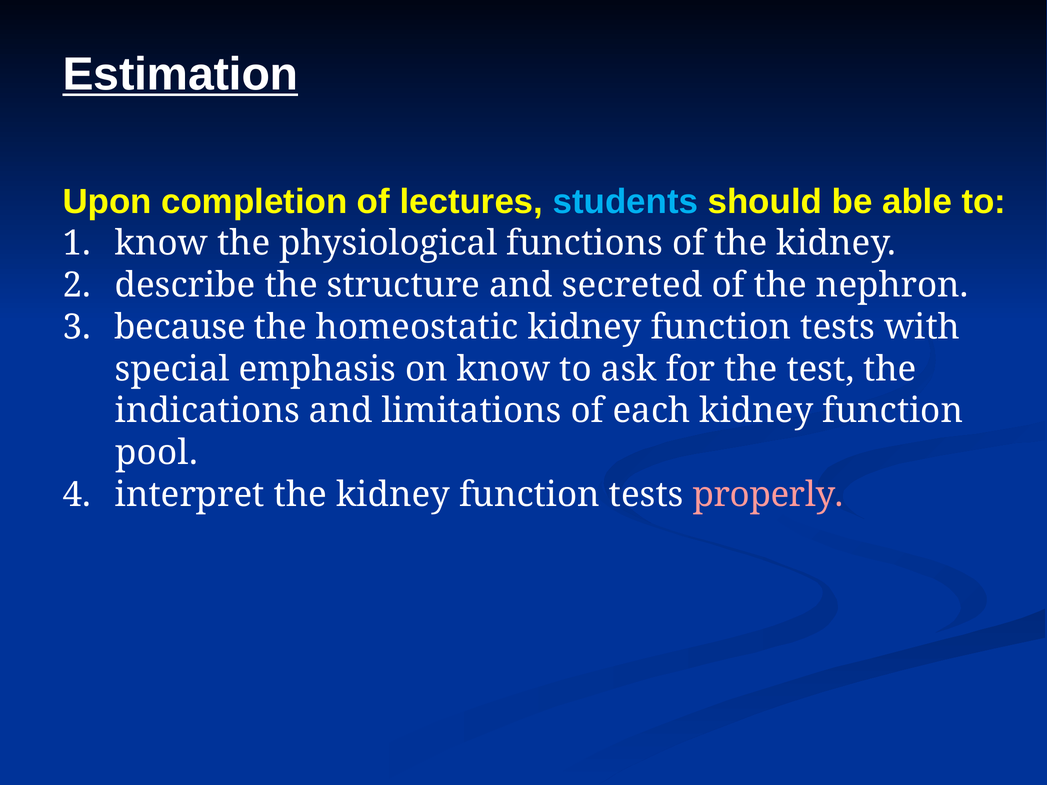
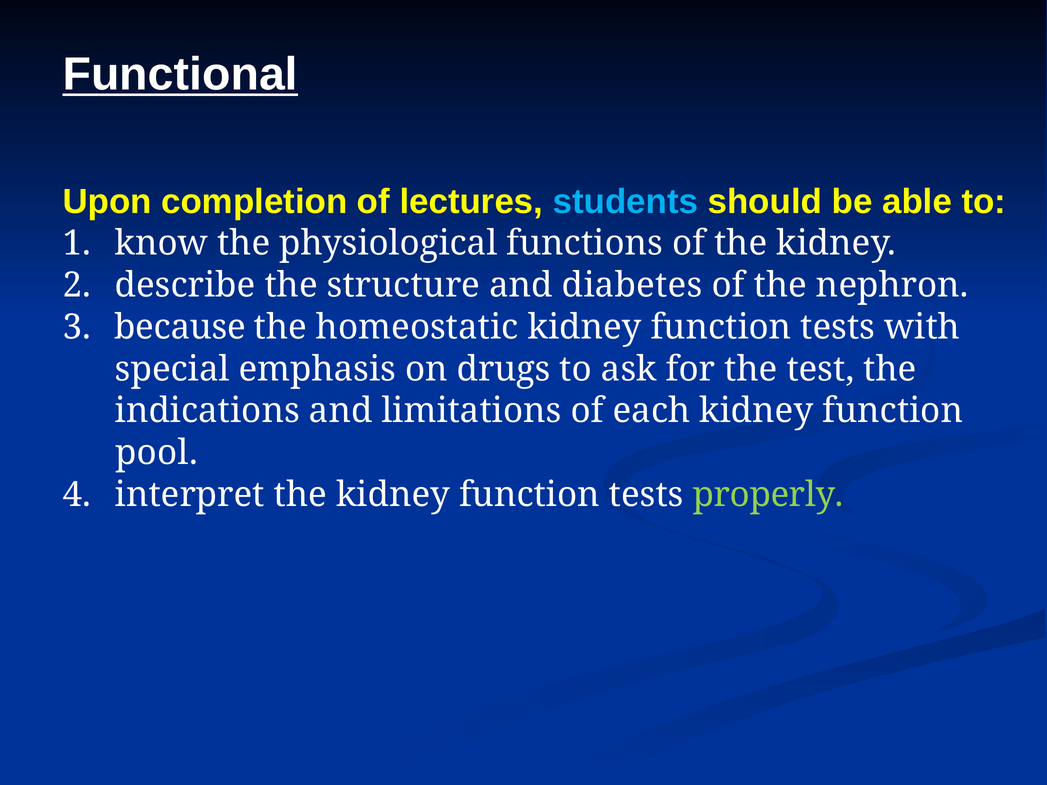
Estimation: Estimation -> Functional
secreted: secreted -> diabetes
on know: know -> drugs
properly colour: pink -> light green
